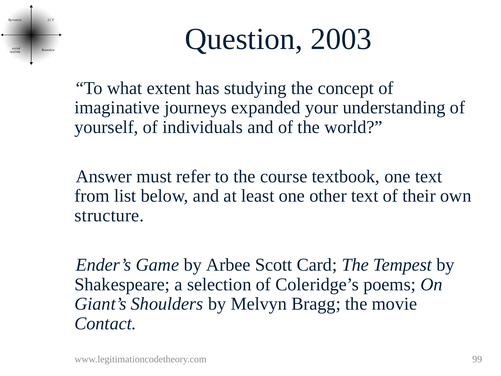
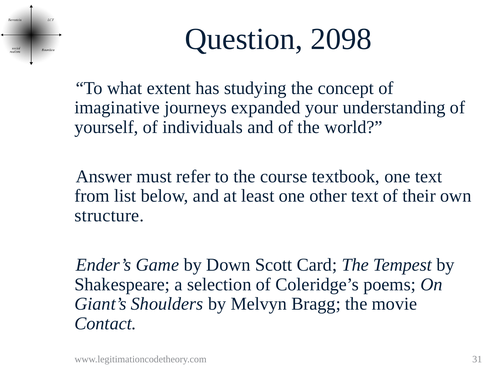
2003: 2003 -> 2098
Arbee: Arbee -> Down
99: 99 -> 31
